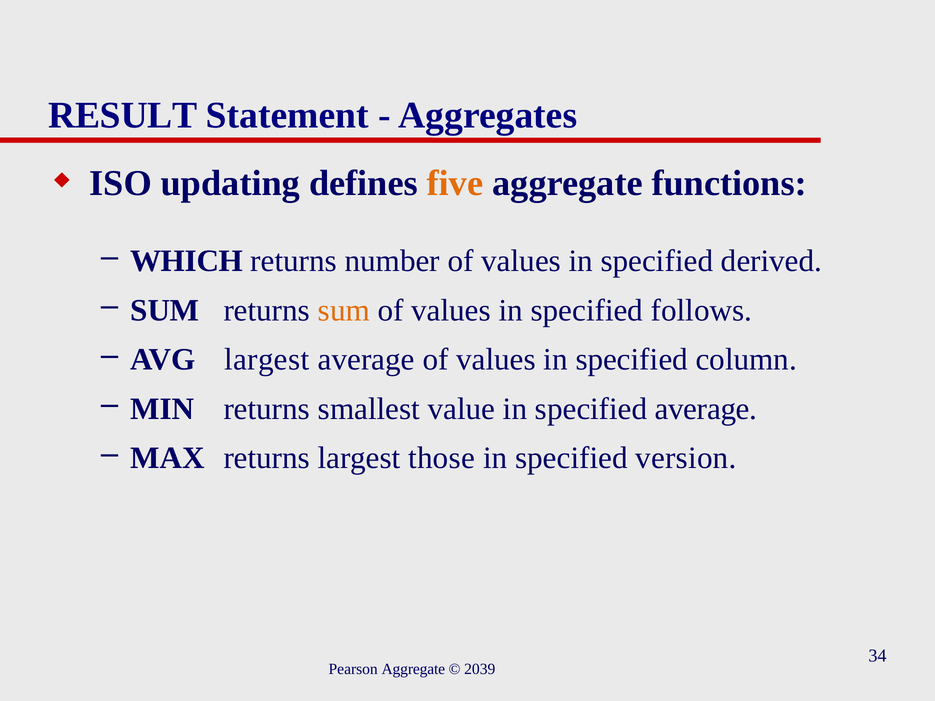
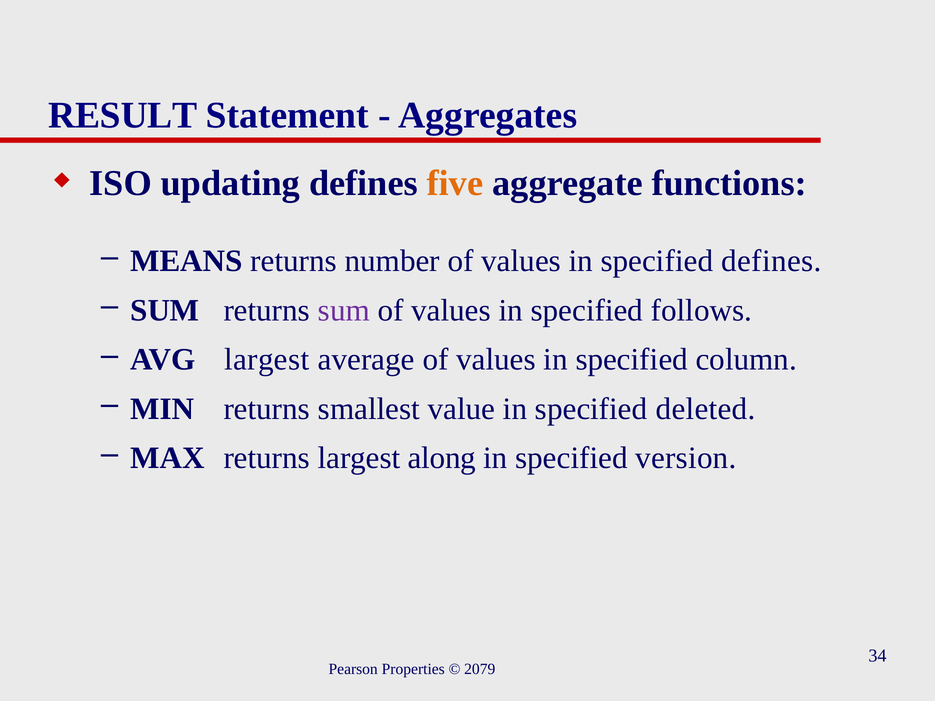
WHICH: WHICH -> MEANS
specified derived: derived -> defines
sum at (344, 310) colour: orange -> purple
specified average: average -> deleted
those: those -> along
Pearson Aggregate: Aggregate -> Properties
2039: 2039 -> 2079
